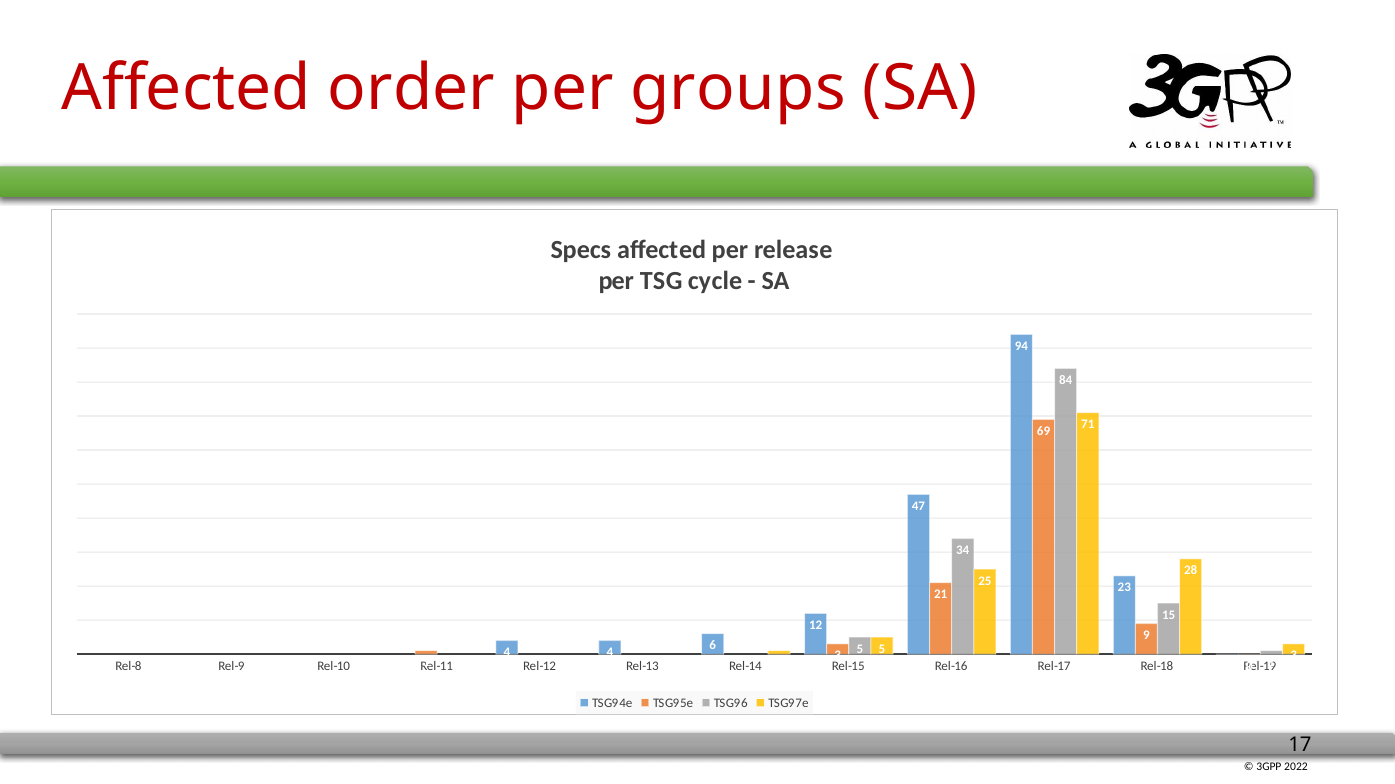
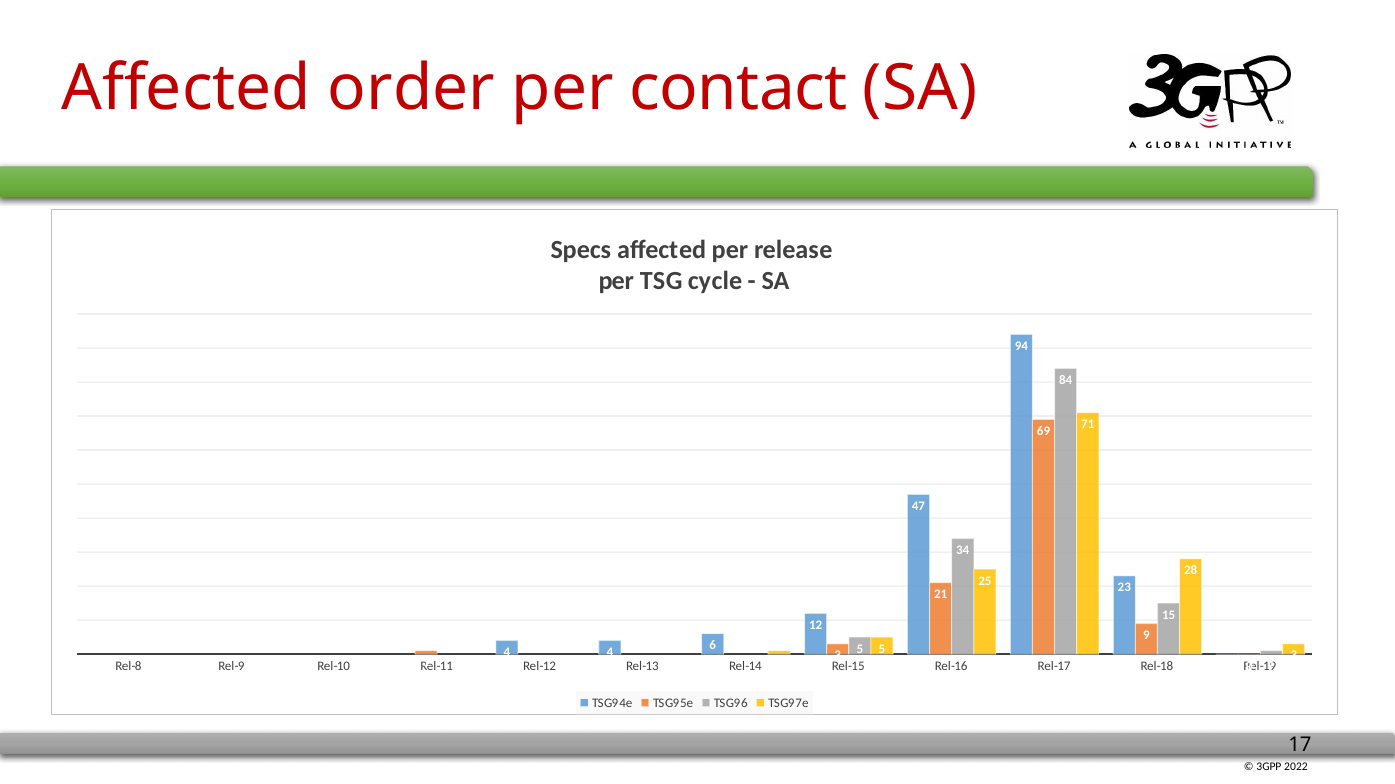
groups: groups -> contact
